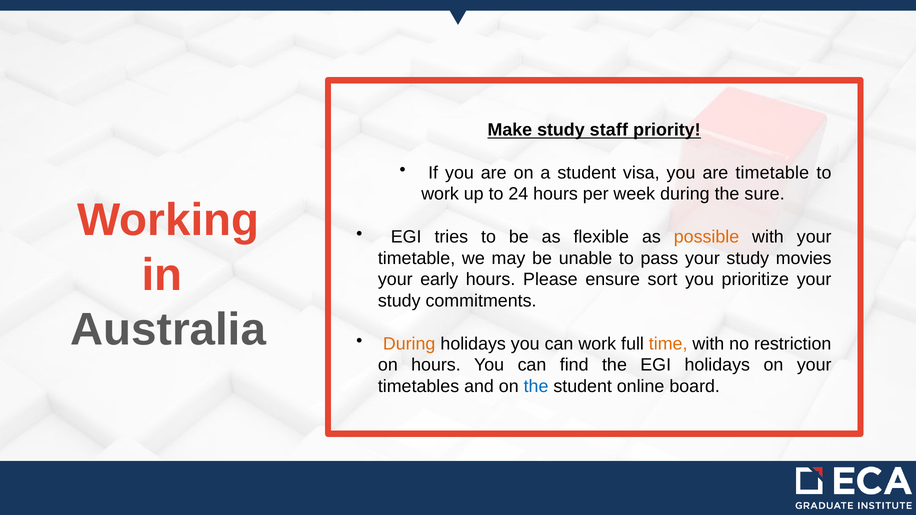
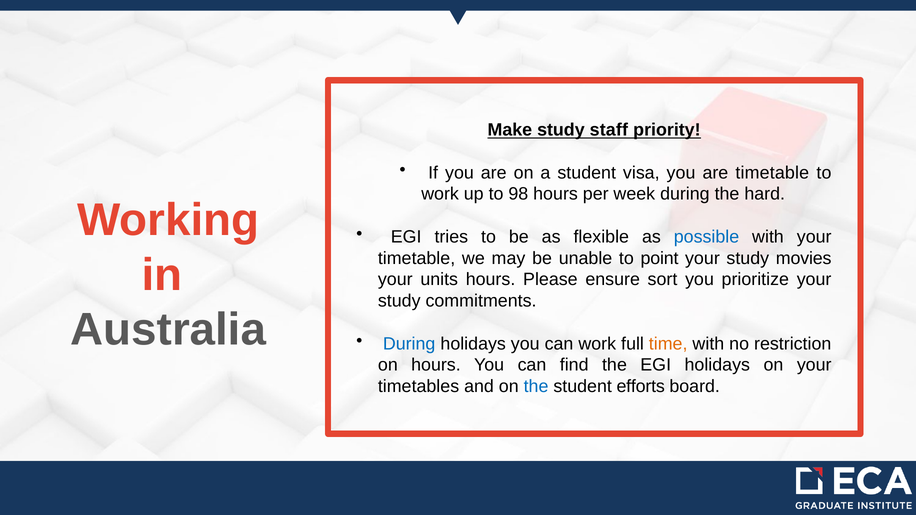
24: 24 -> 98
sure: sure -> hard
possible colour: orange -> blue
pass: pass -> point
early: early -> units
During at (409, 344) colour: orange -> blue
online: online -> efforts
